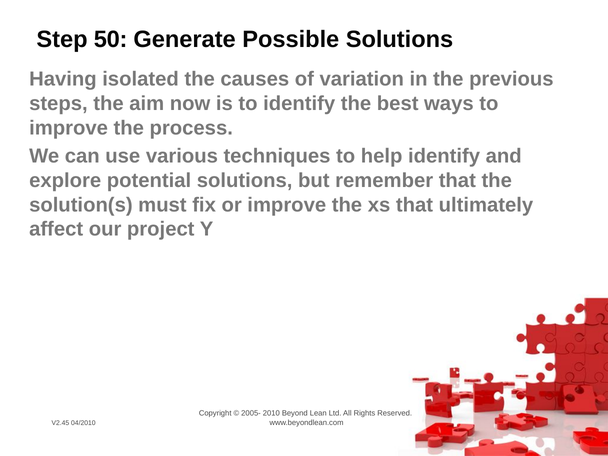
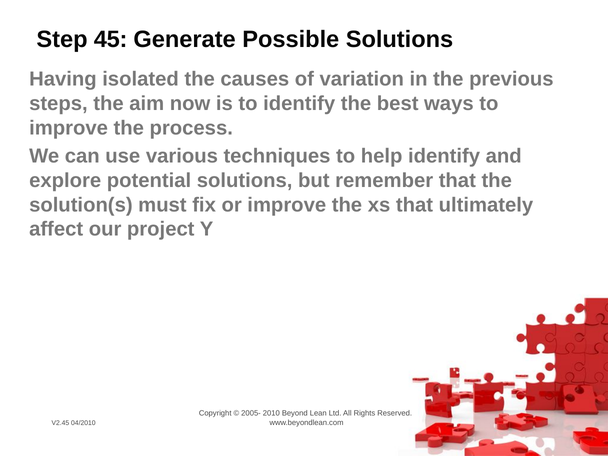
50: 50 -> 45
